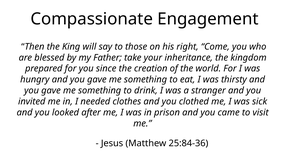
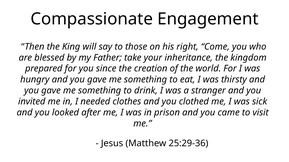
25:84-36: 25:84-36 -> 25:29-36
